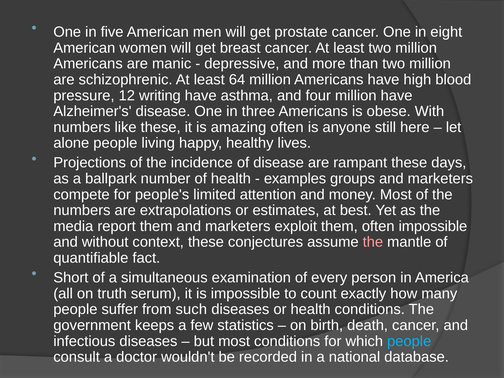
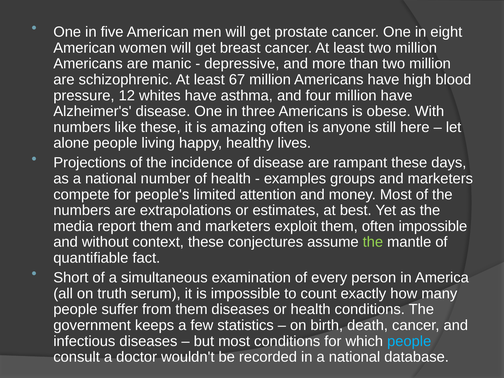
64: 64 -> 67
writing: writing -> whites
as a ballpark: ballpark -> national
the at (373, 242) colour: pink -> light green
from such: such -> them
